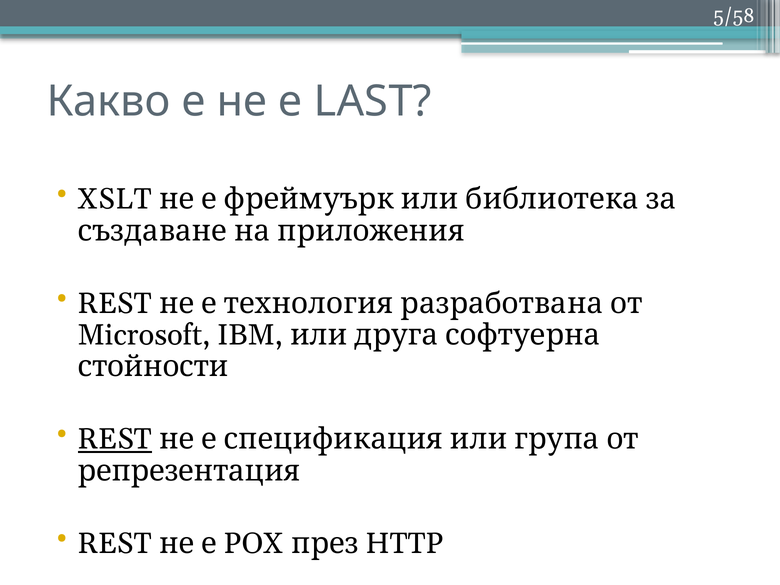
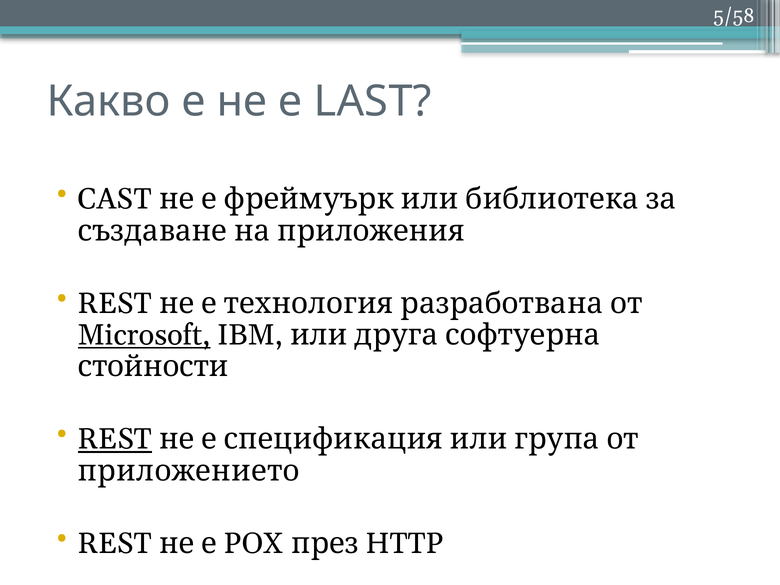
XSLT: XSLT -> CAST
Microsoft underline: none -> present
репрезентация: репрезентация -> приложението
